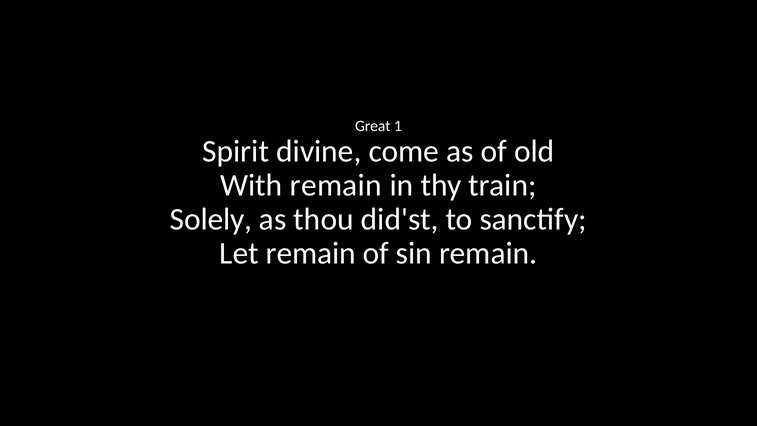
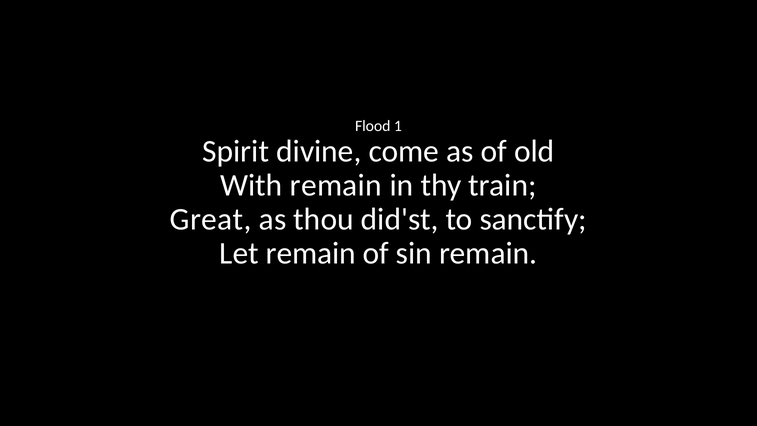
Great: Great -> Flood
Solely: Solely -> Great
